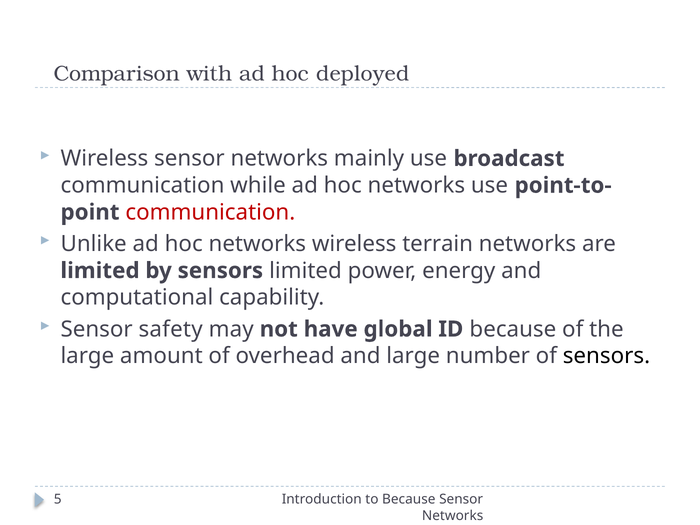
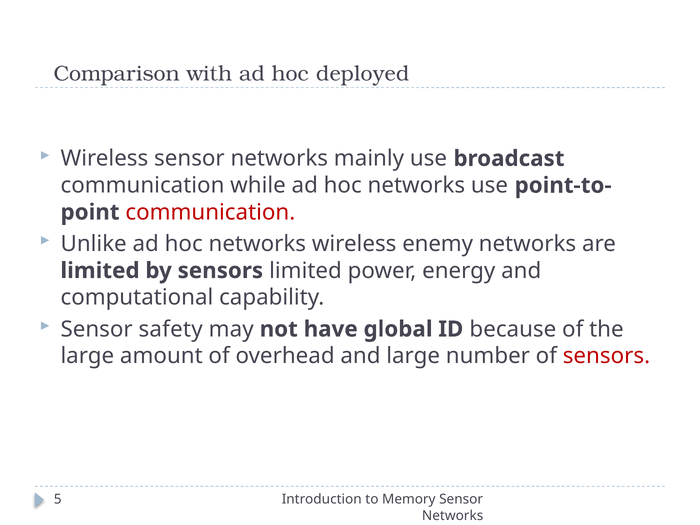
terrain: terrain -> enemy
sensors at (606, 356) colour: black -> red
to Because: Because -> Memory
